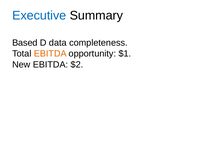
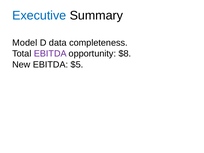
Based: Based -> Model
EBITDA at (50, 54) colour: orange -> purple
$1: $1 -> $8
$2: $2 -> $5
